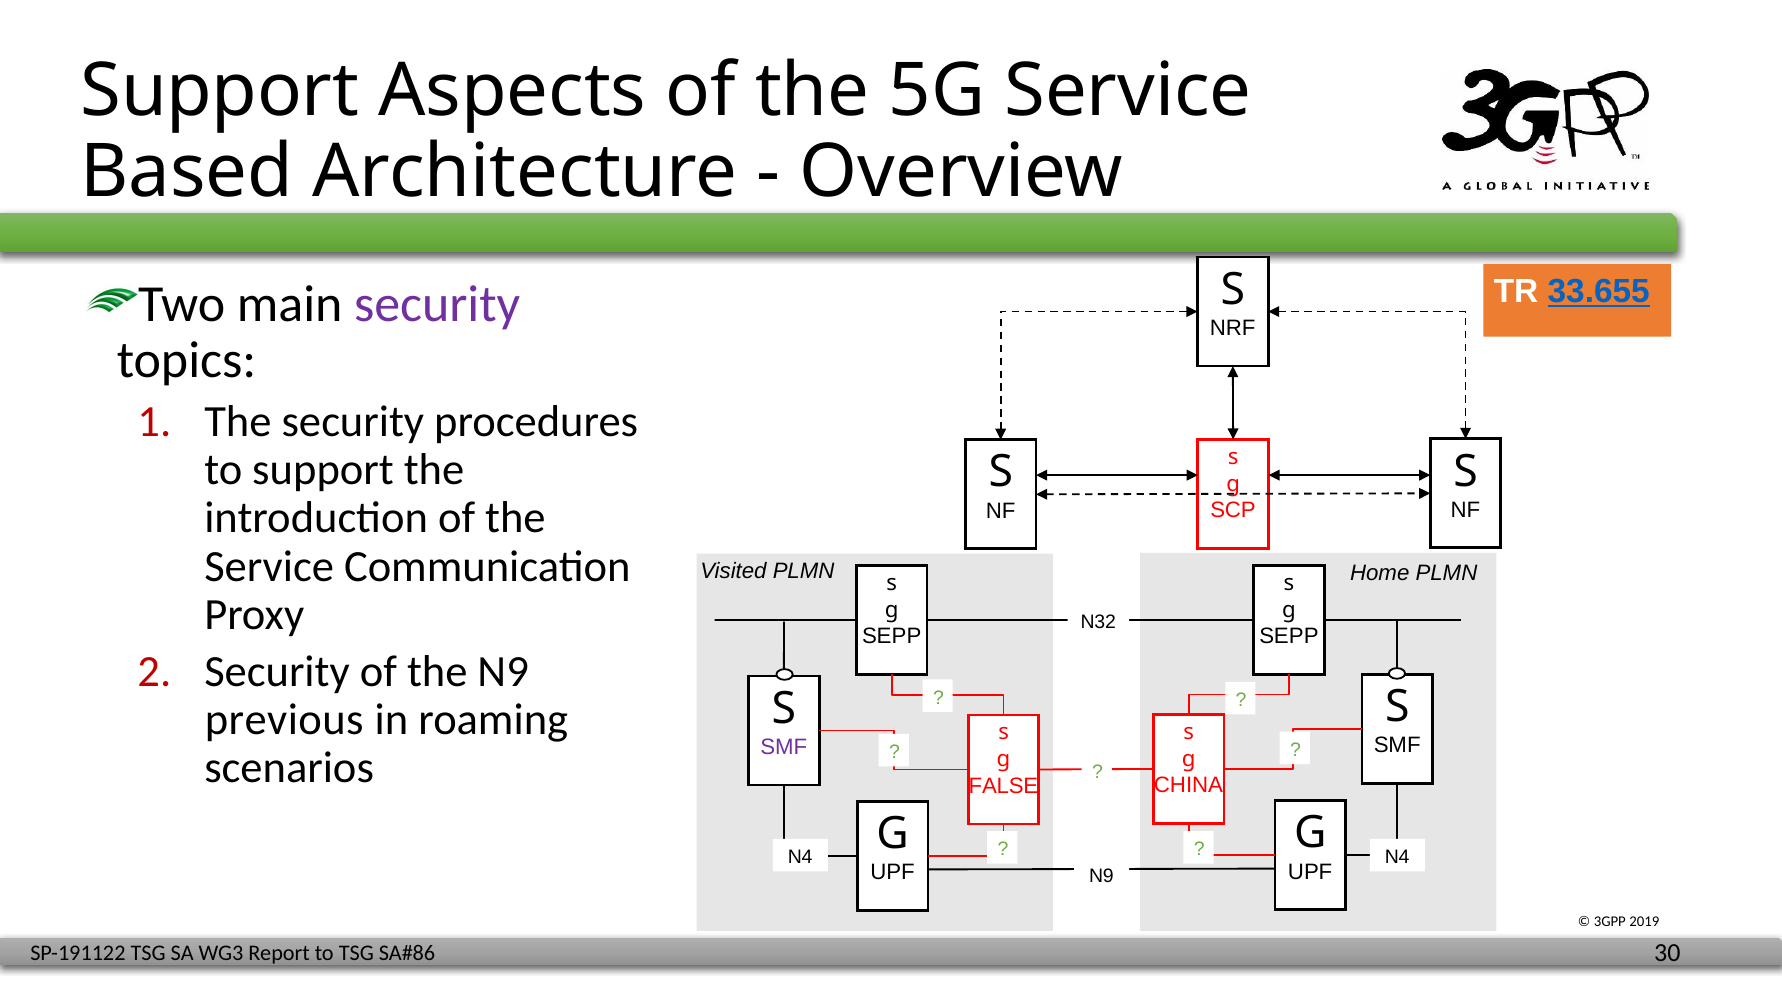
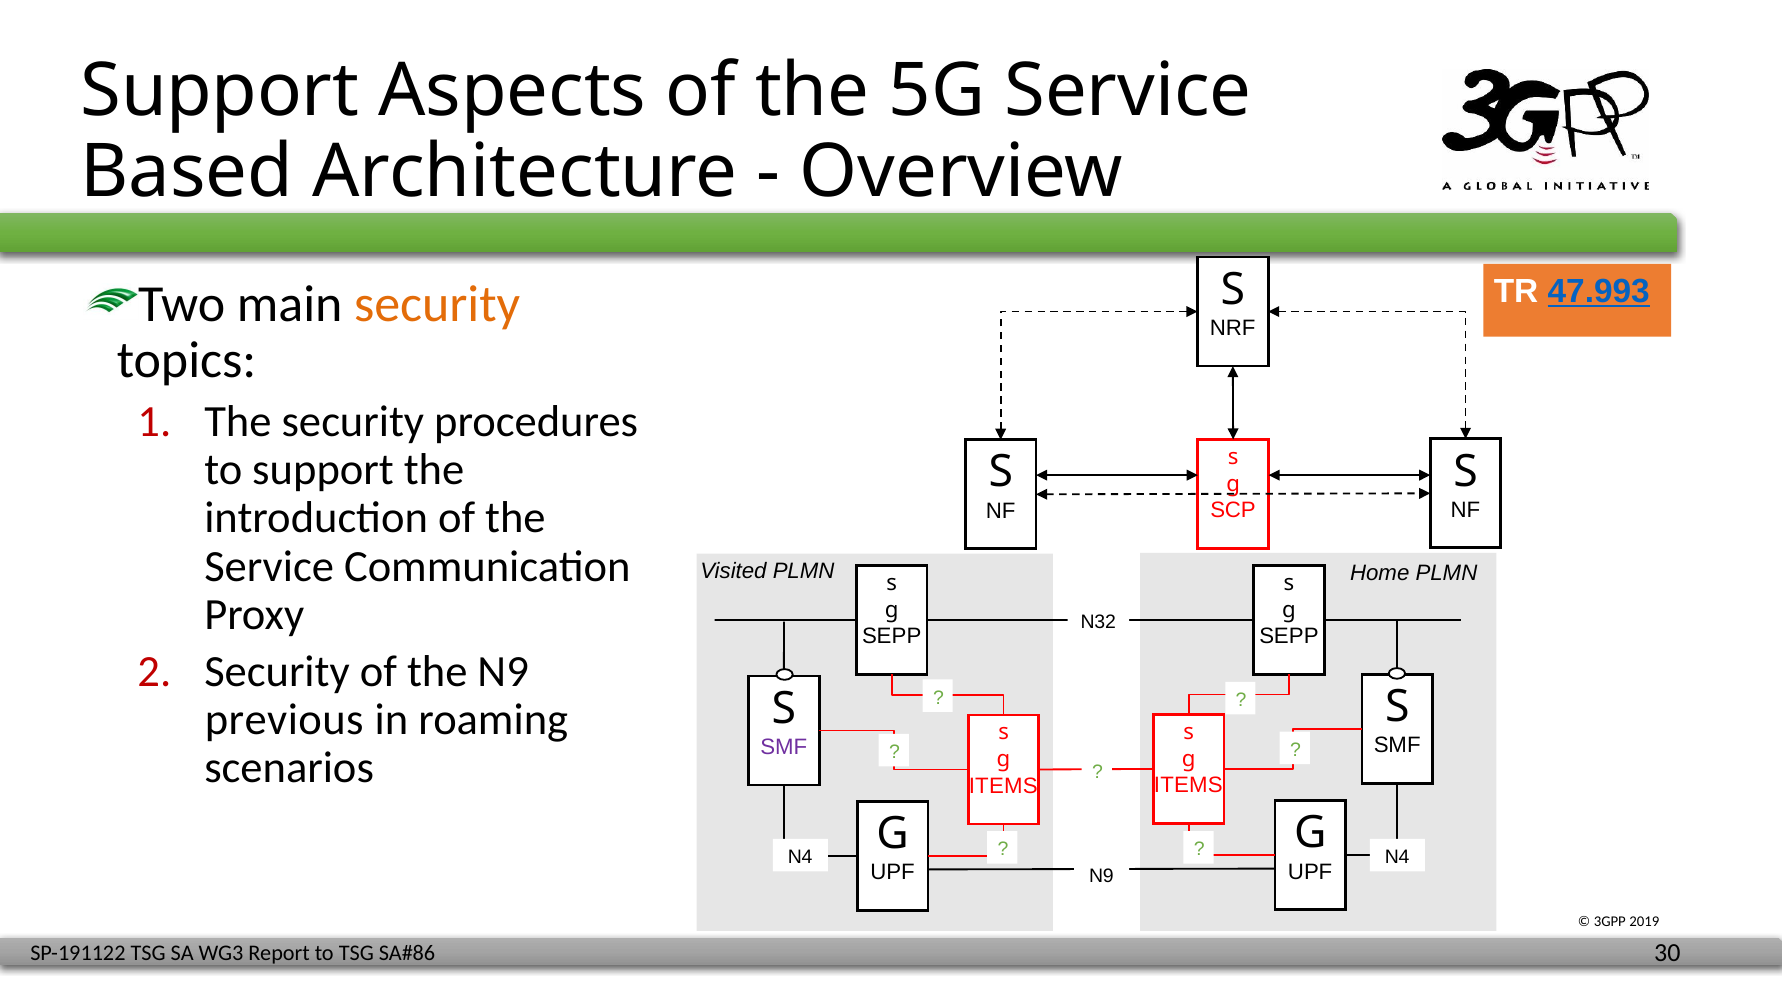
33.655: 33.655 -> 47.993
security at (437, 304) colour: purple -> orange
CHINA at (1188, 785): CHINA -> ITEMS
FALSE at (1003, 786): FALSE -> ITEMS
